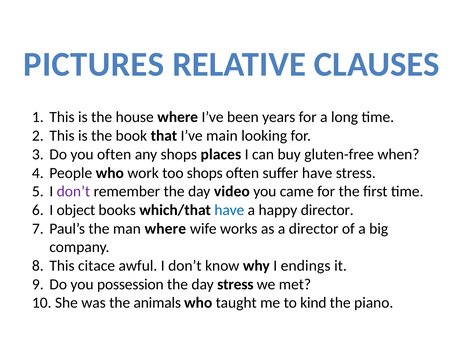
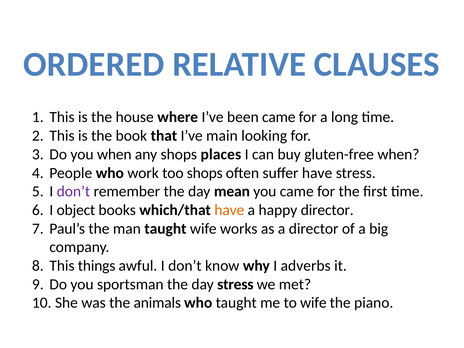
PICTURES: PICTURES -> ORDERED
been years: years -> came
you often: often -> when
video: video -> mean
have at (229, 210) colour: blue -> orange
man where: where -> taught
citace: citace -> things
endings: endings -> adverbs
possession: possession -> sportsman
to kind: kind -> wife
